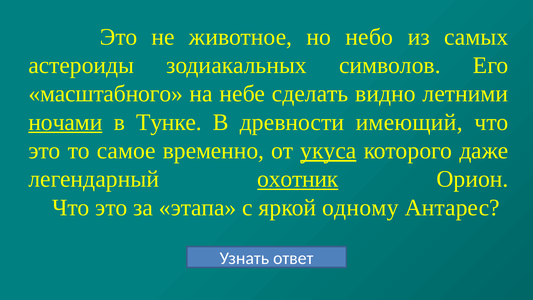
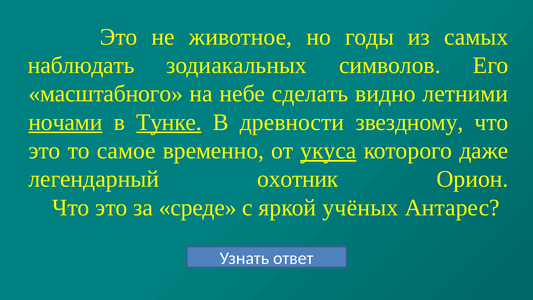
нeбo: нeбo -> годы
астероиды: астероиды -> наблюдать
Тунке underline: none -> present
имеющий: имеющий -> звездному
охотник underline: present -> none
этапа: этапа -> среде
одному: одному -> учёных
